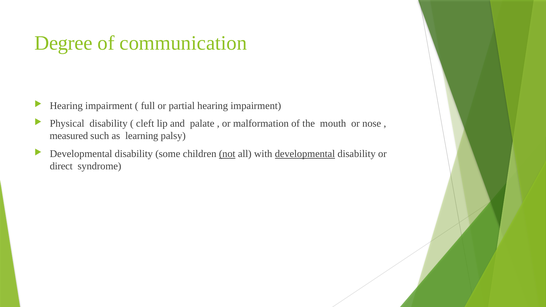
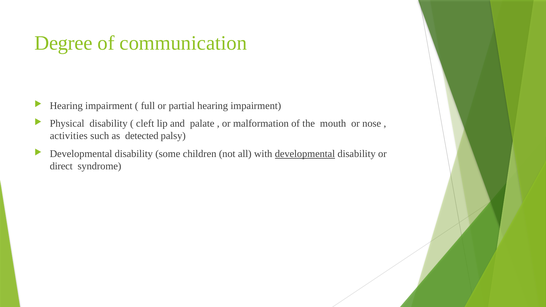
measured: measured -> activities
learning: learning -> detected
not underline: present -> none
